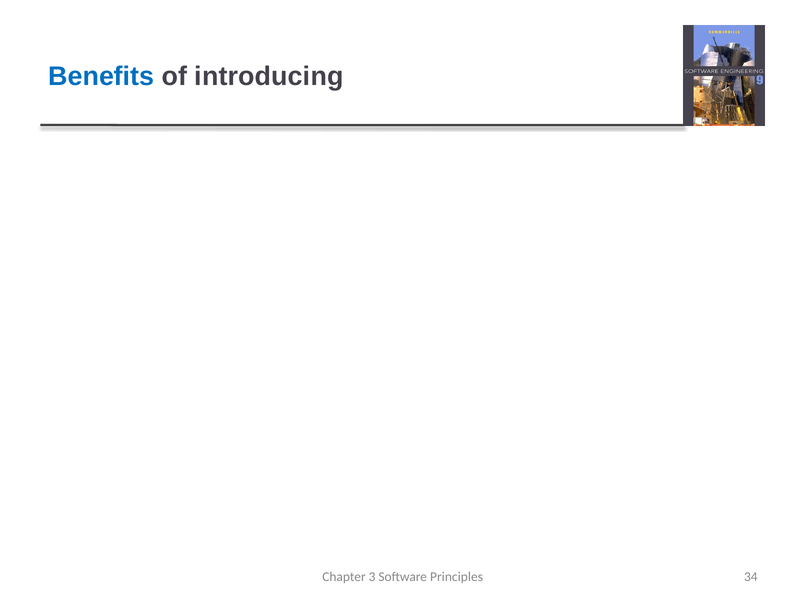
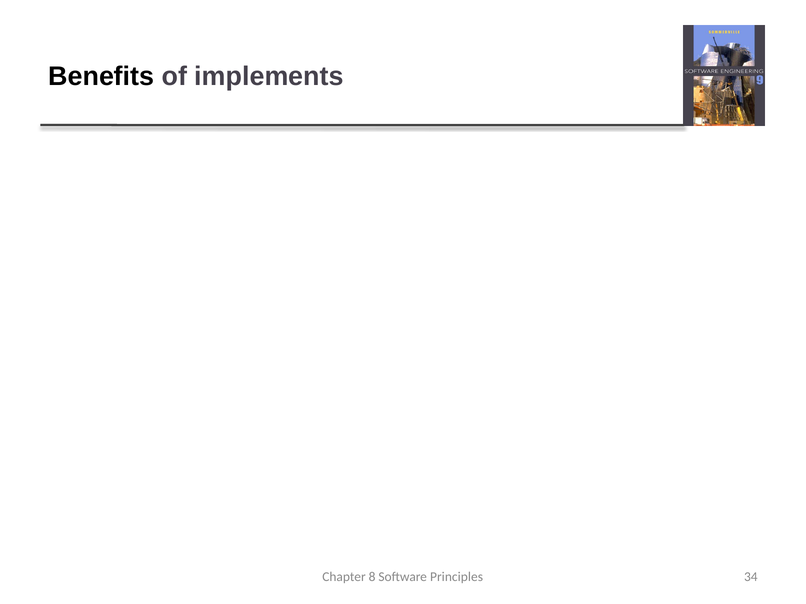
Benefits colour: blue -> black
introducing: introducing -> implements
3: 3 -> 8
